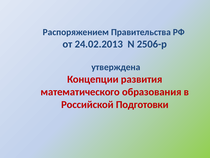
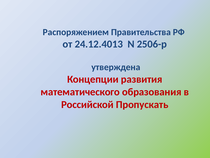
24.02.2013: 24.02.2013 -> 24.12.4013
Подготовки: Подготовки -> Пропускать
